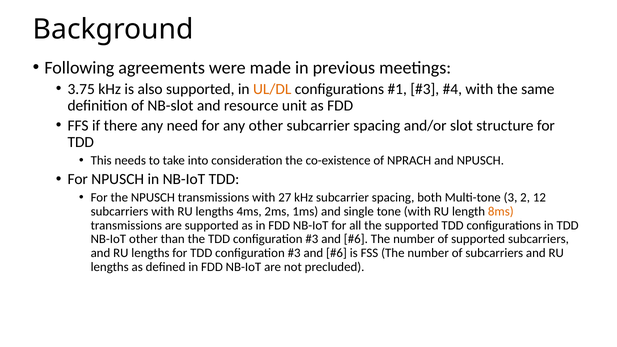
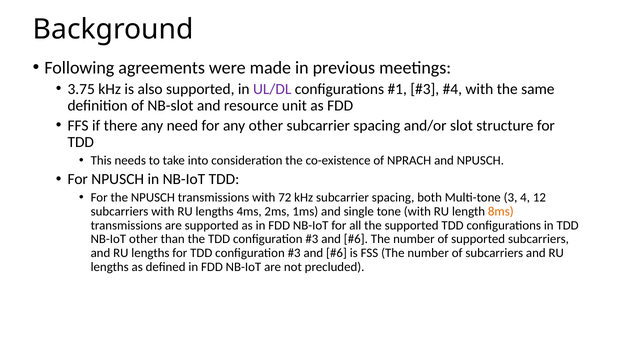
UL/DL colour: orange -> purple
27: 27 -> 72
2: 2 -> 4
